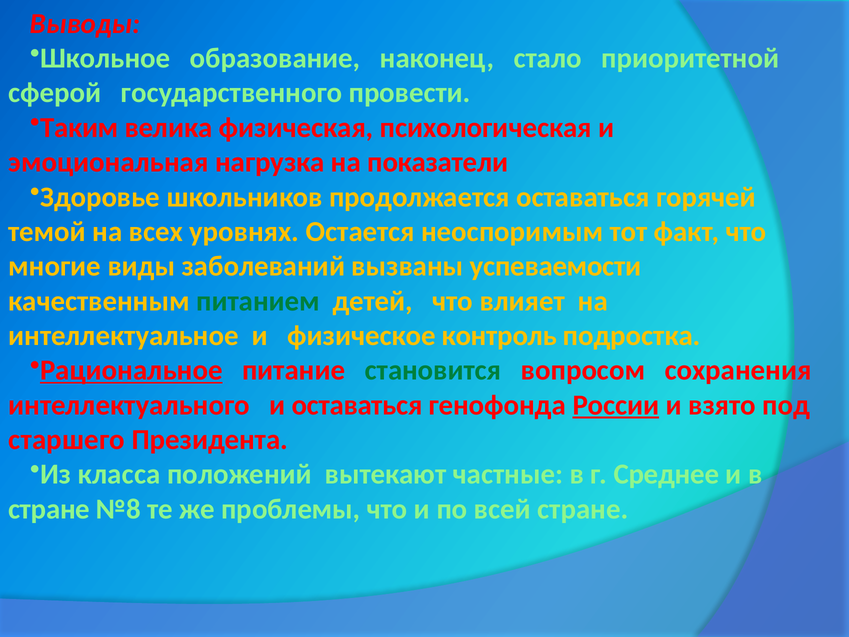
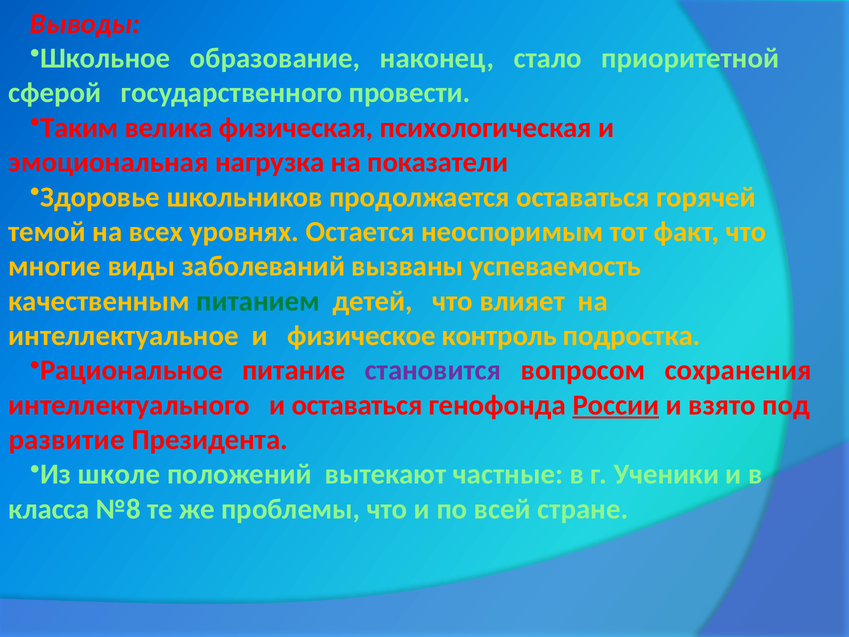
успеваемости: успеваемости -> успеваемость
Рациональное underline: present -> none
становится colour: green -> purple
старшего: старшего -> развитие
класса: класса -> школе
Среднее: Среднее -> Ученики
стране at (49, 509): стране -> класса
